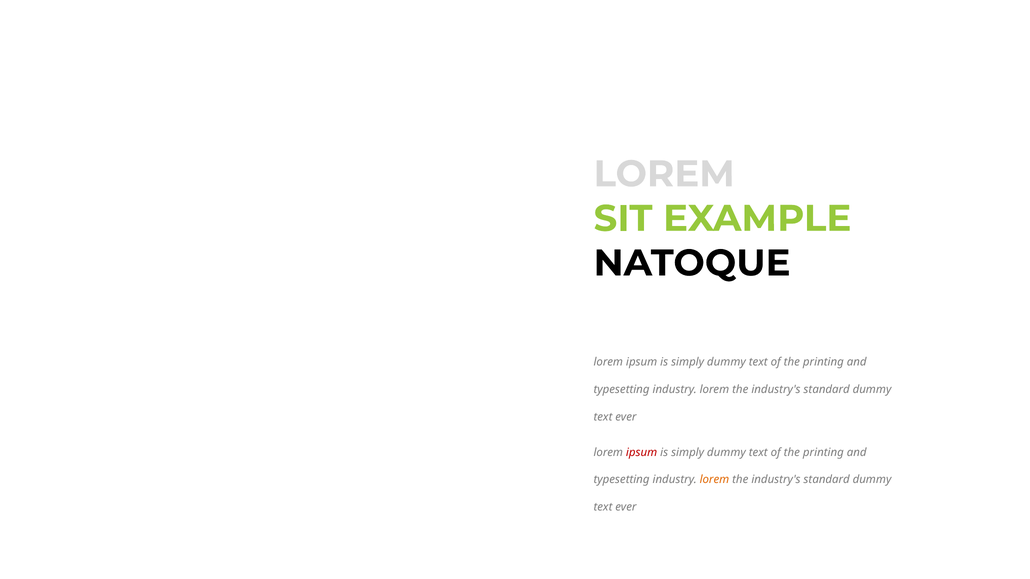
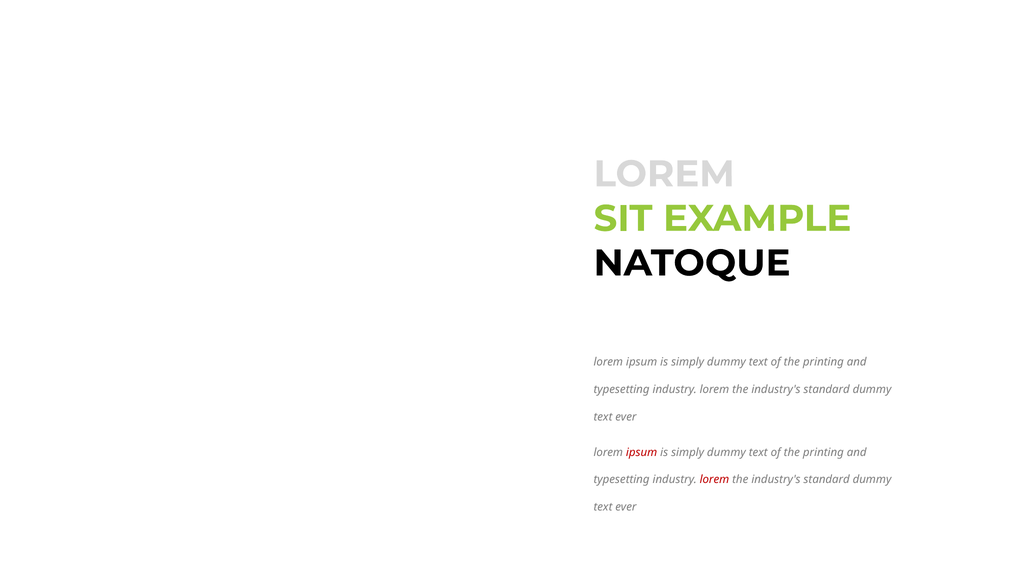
lorem at (714, 480) colour: orange -> red
